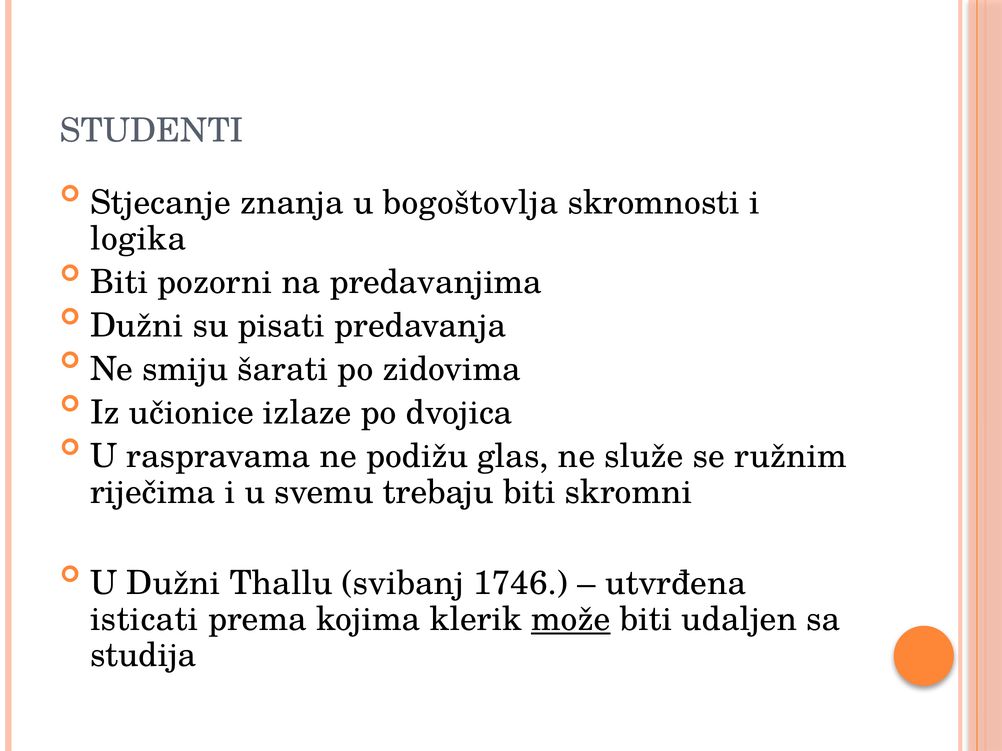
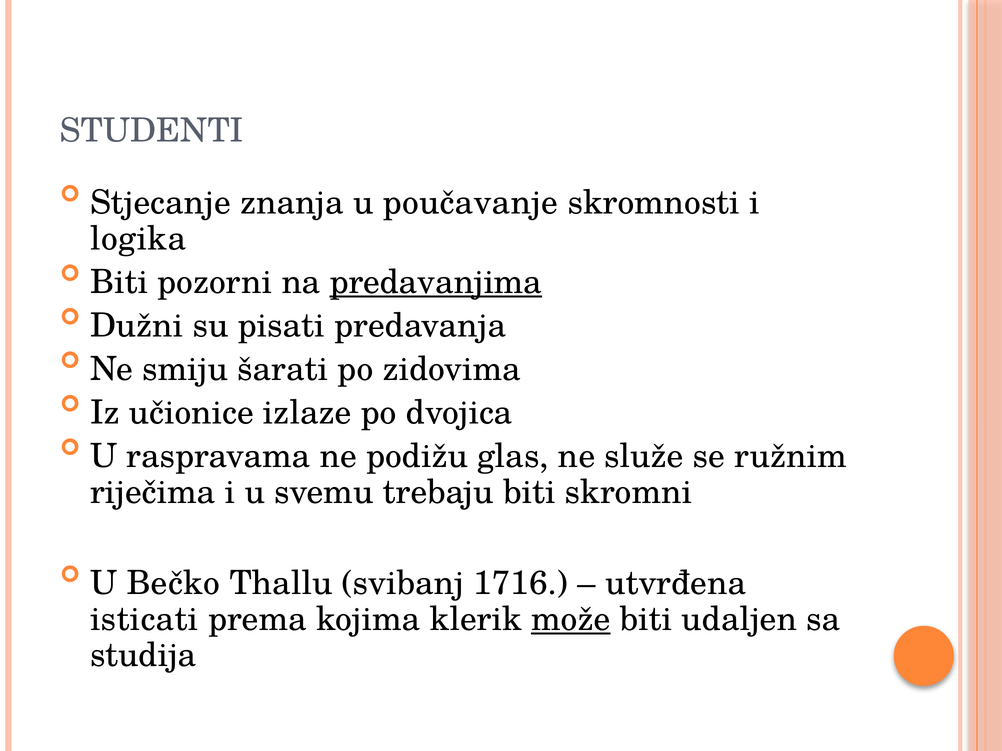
bogoštovlja: bogoštovlja -> poučavanje
predavanjima underline: none -> present
U Dužni: Dužni -> Bečko
1746: 1746 -> 1716
